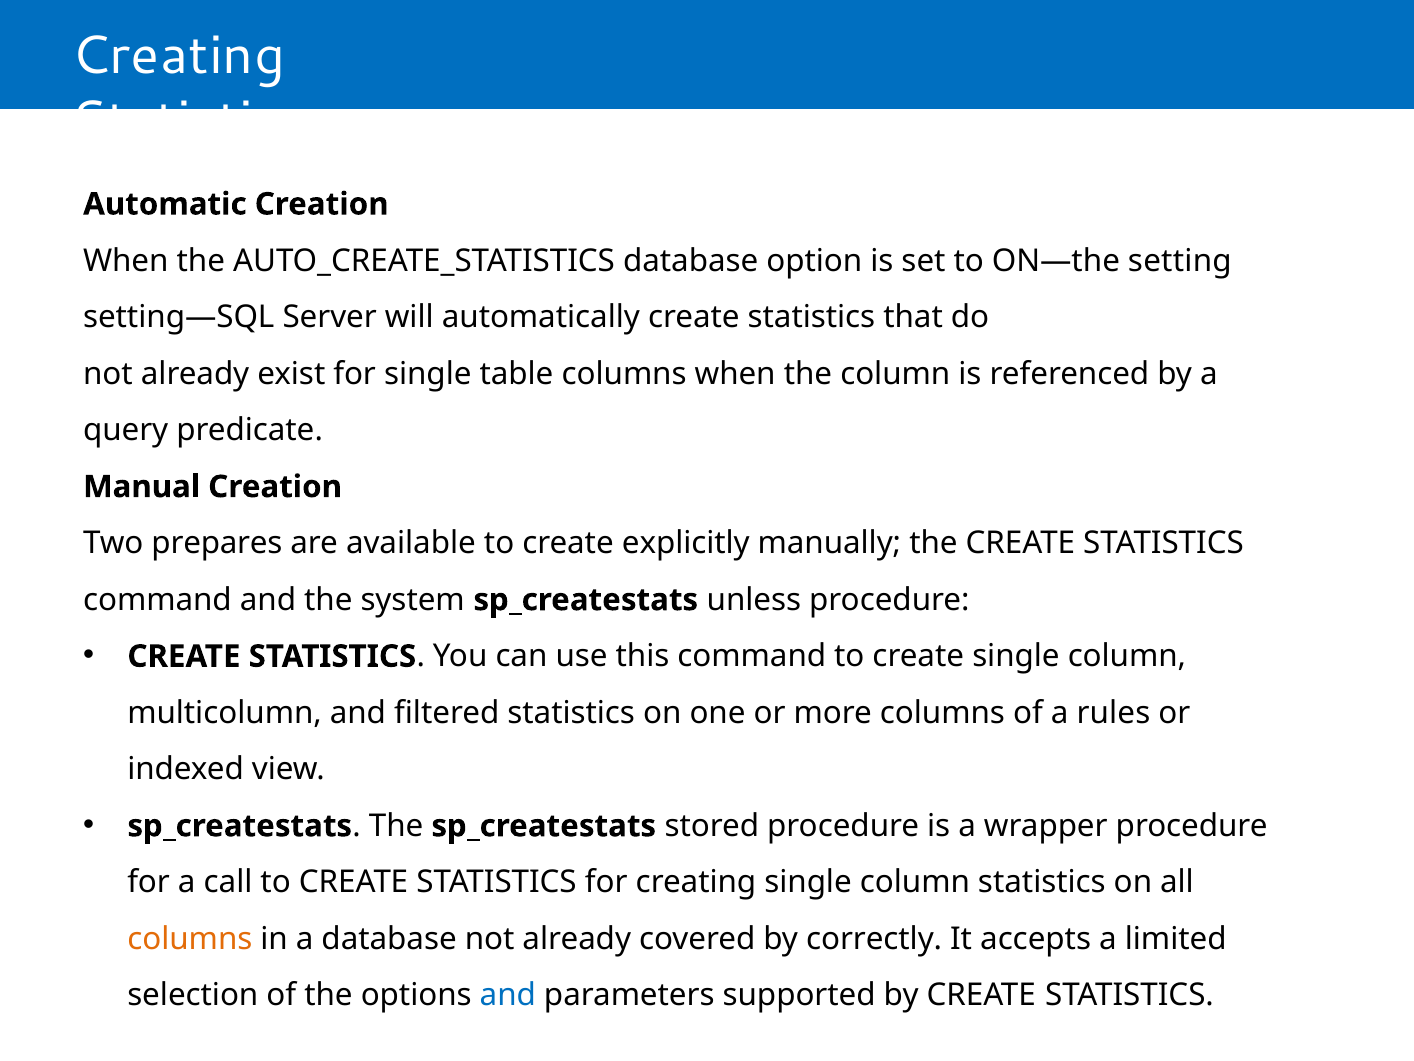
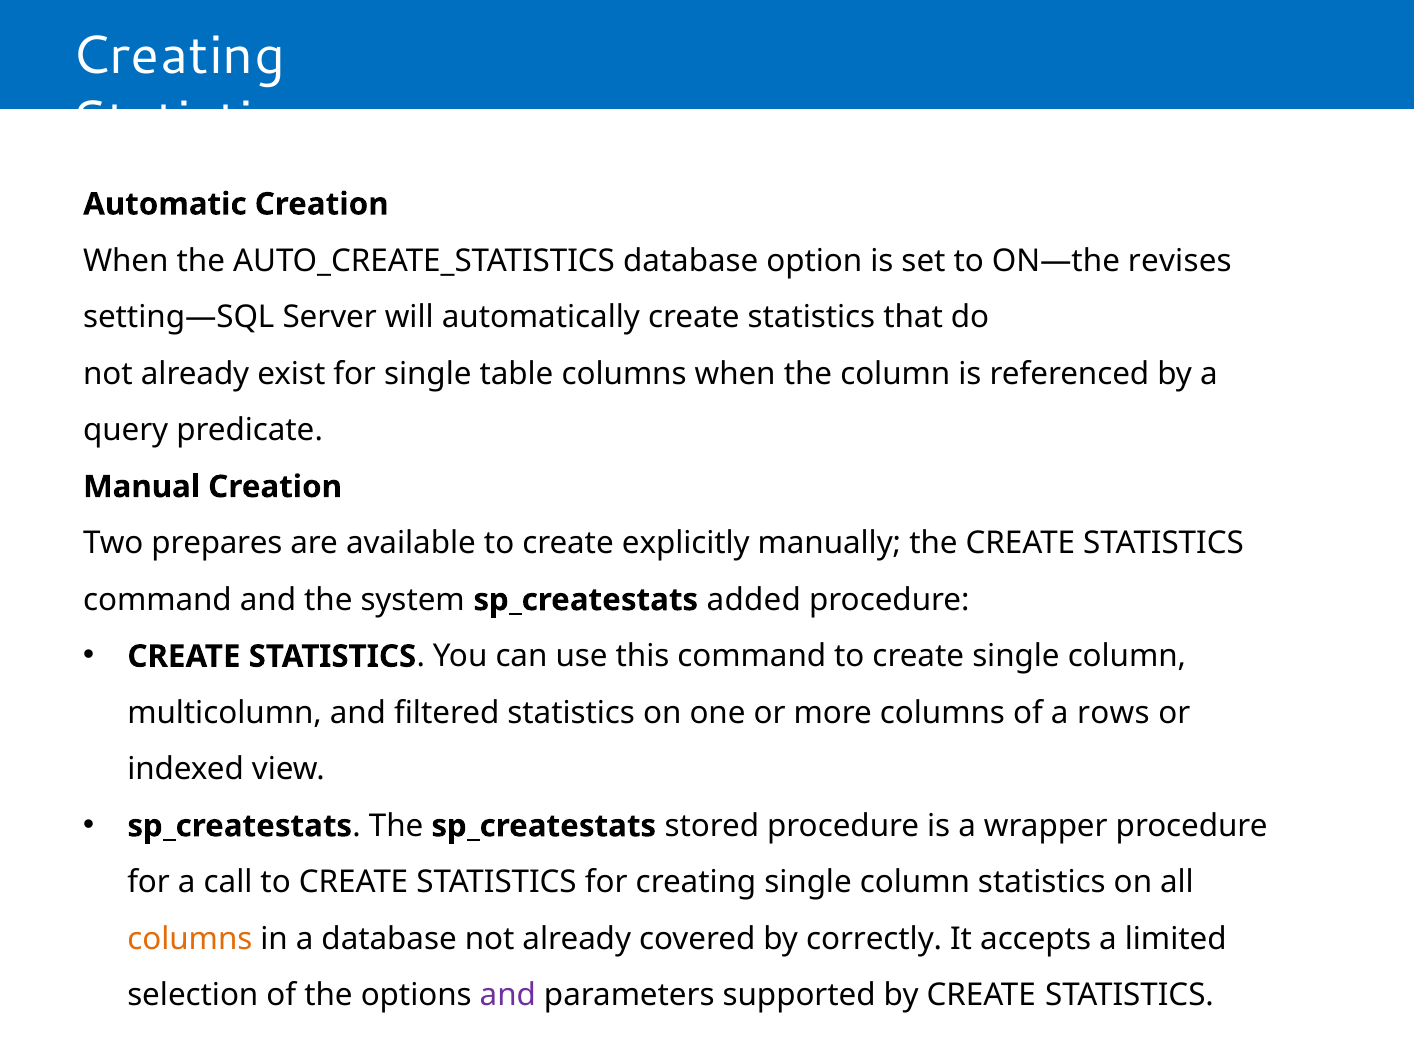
setting: setting -> revises
unless: unless -> added
rules: rules -> rows
and at (508, 995) colour: blue -> purple
